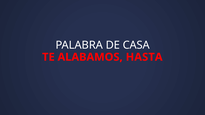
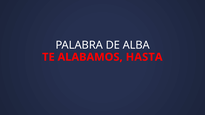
CASA: CASA -> ALBA
